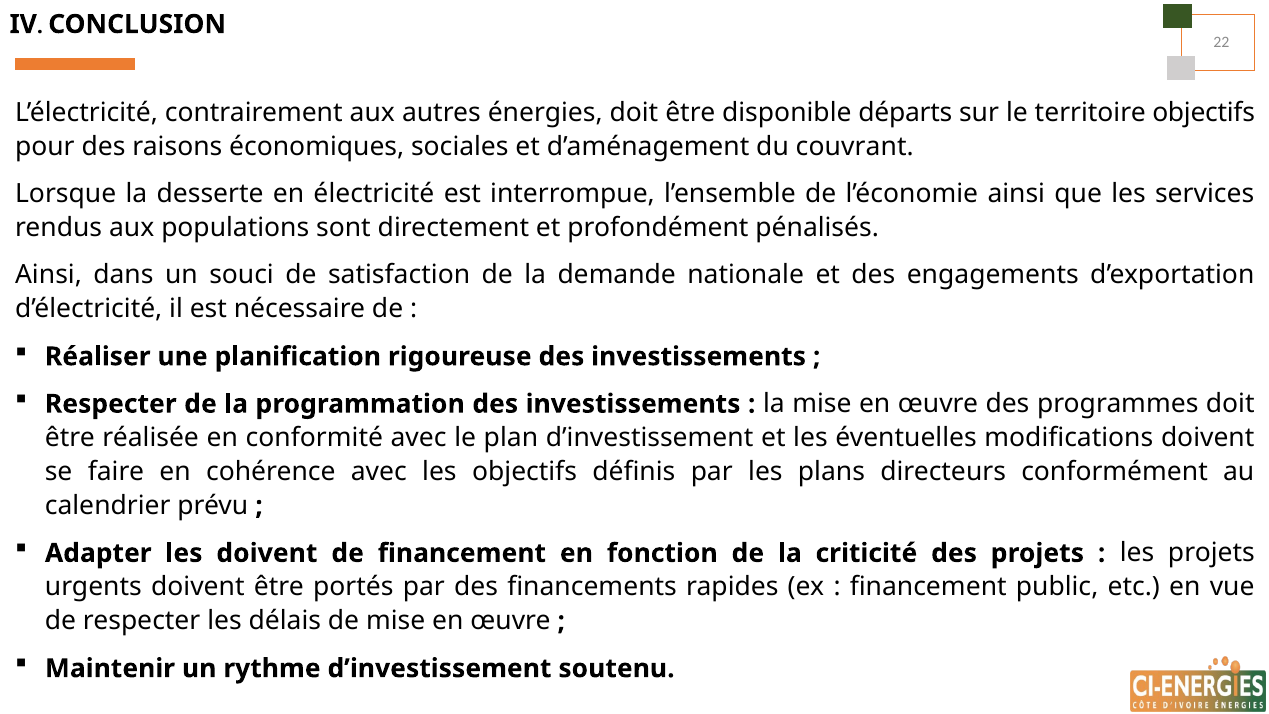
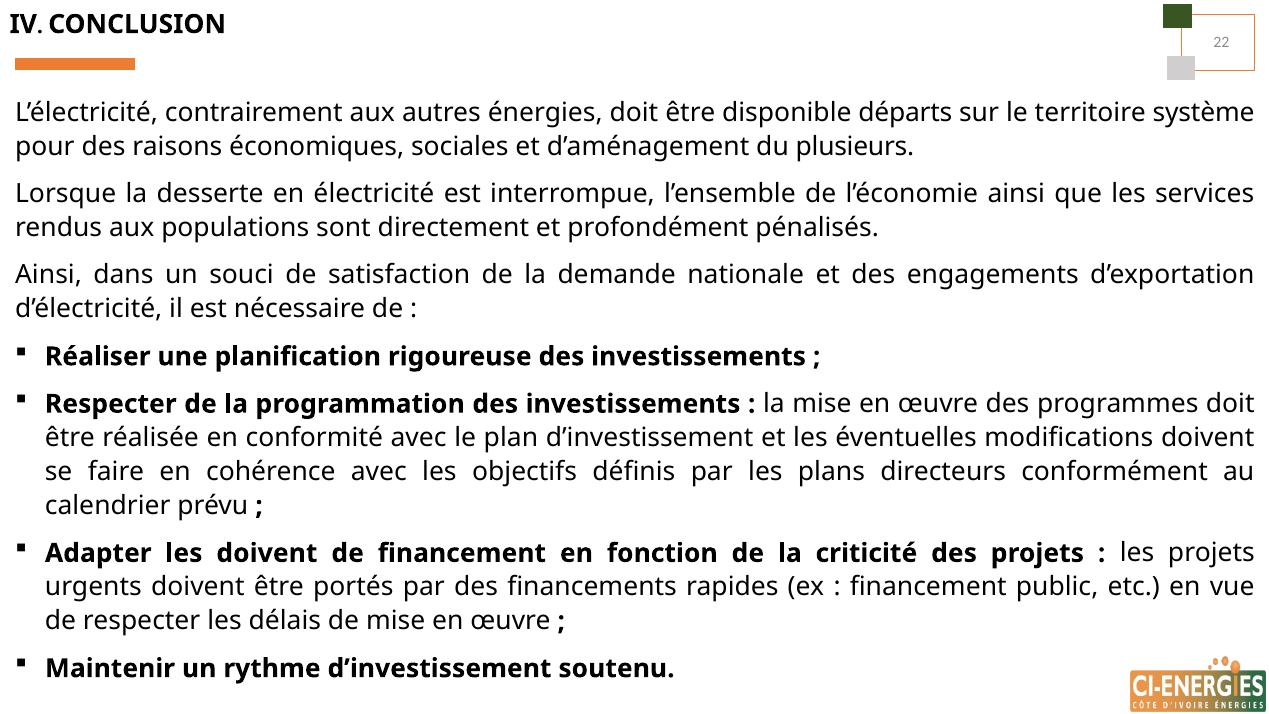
territoire objectifs: objectifs -> système
couvrant: couvrant -> plusieurs
